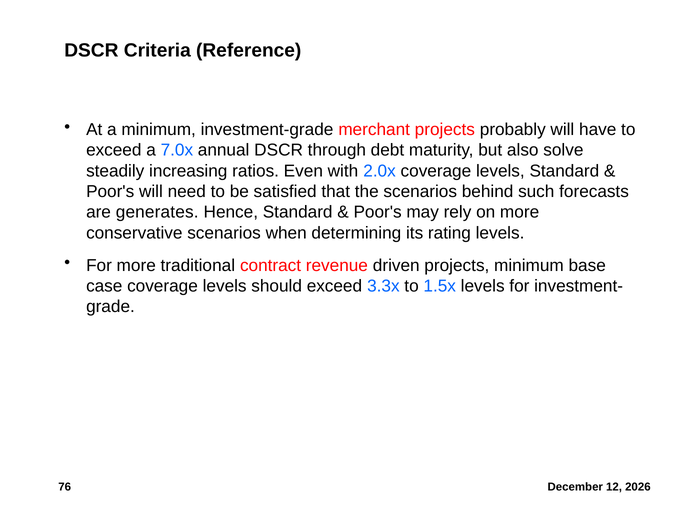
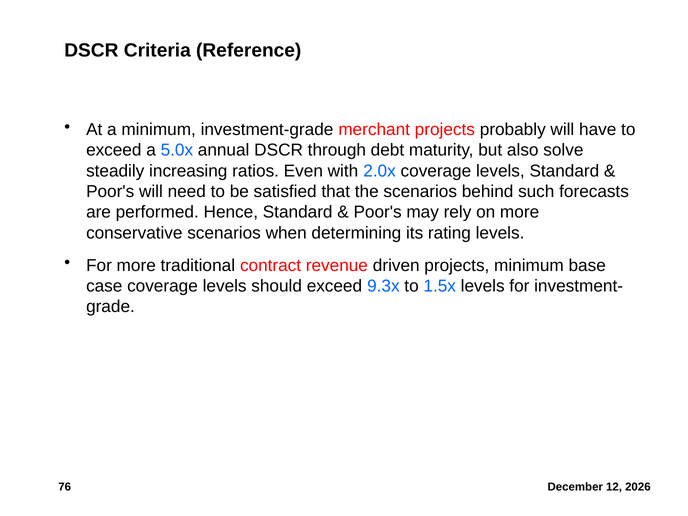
7.0x: 7.0x -> 5.0x
generates: generates -> performed
3.3x: 3.3x -> 9.3x
